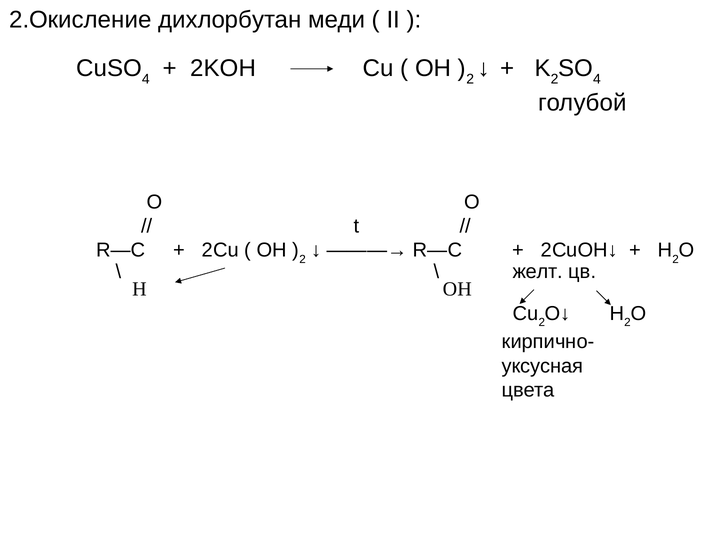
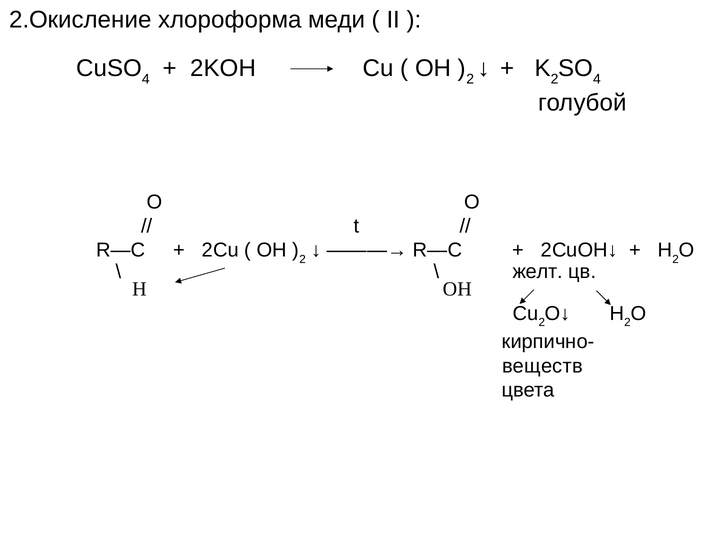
дихлорбутан: дихлорбутан -> хлороформа
уксусная: уксусная -> веществ
